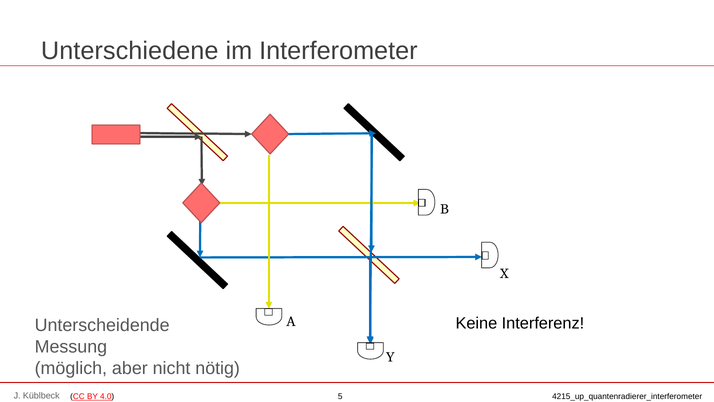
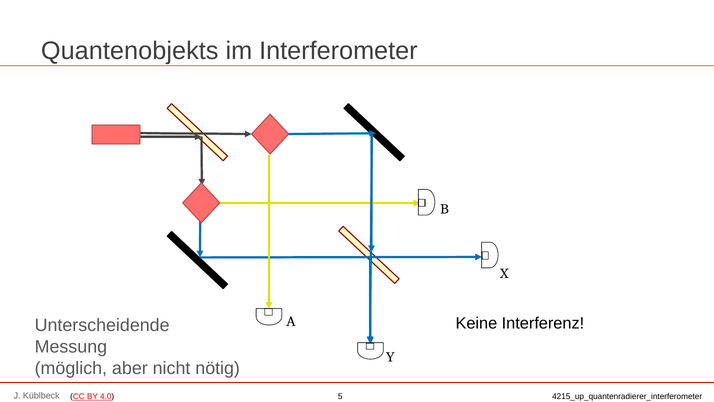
Unterschiedene: Unterschiedene -> Quantenobjekts
